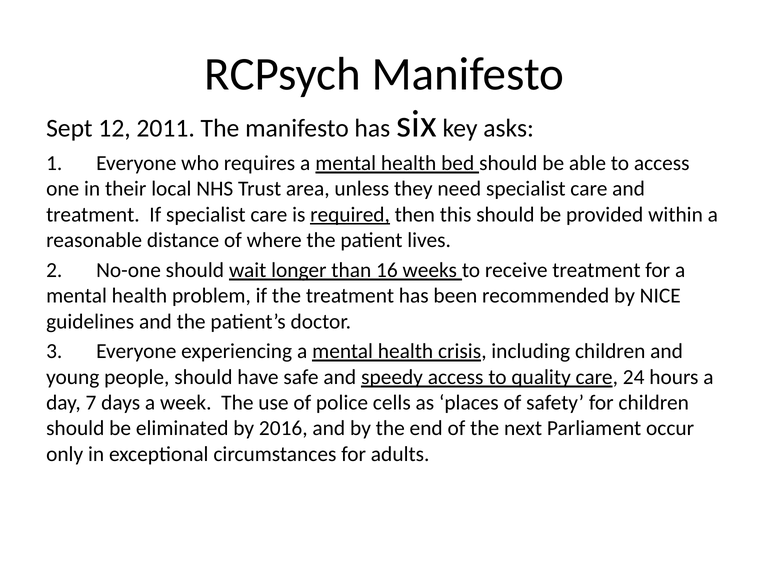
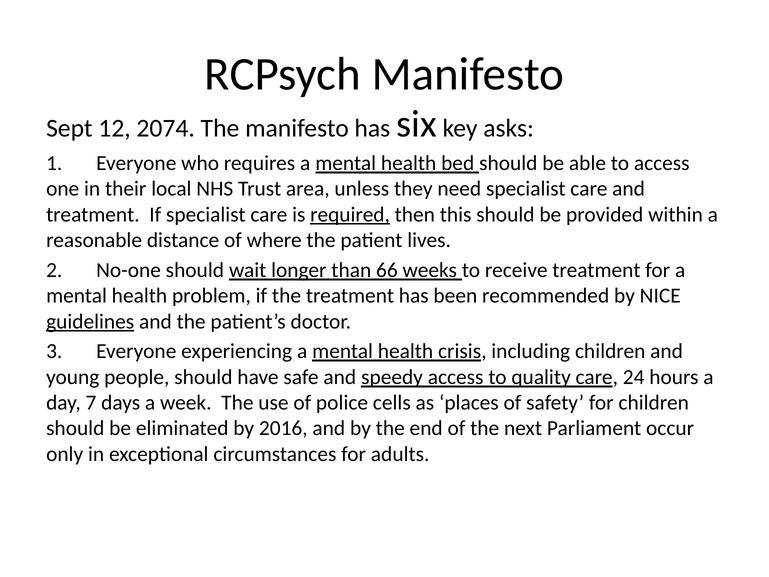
2011: 2011 -> 2074
16: 16 -> 66
guidelines underline: none -> present
